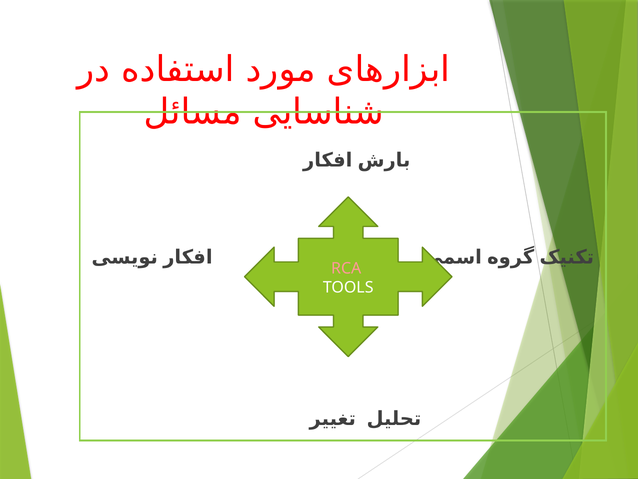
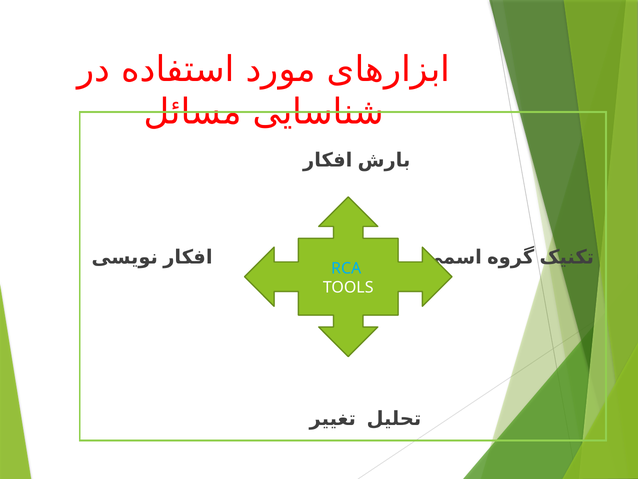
RCA colour: pink -> light blue
